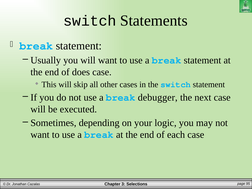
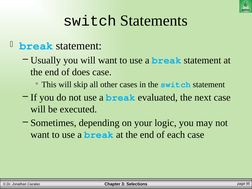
debugger: debugger -> evaluated
